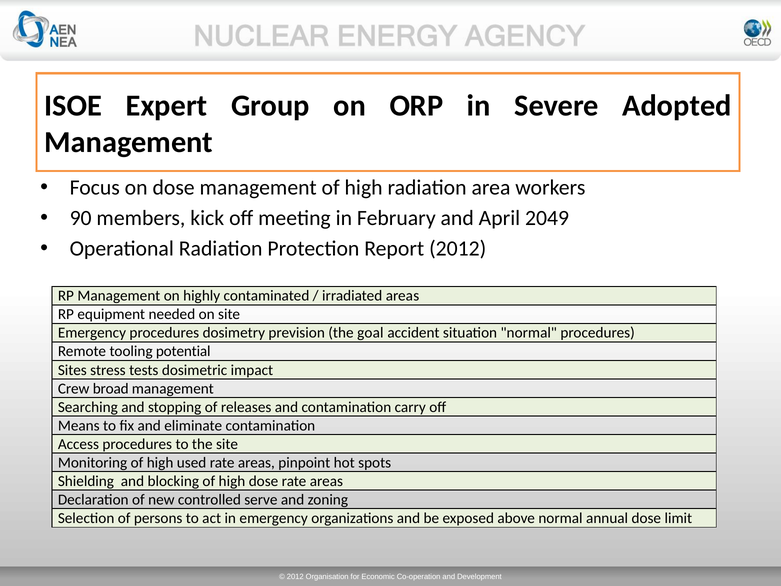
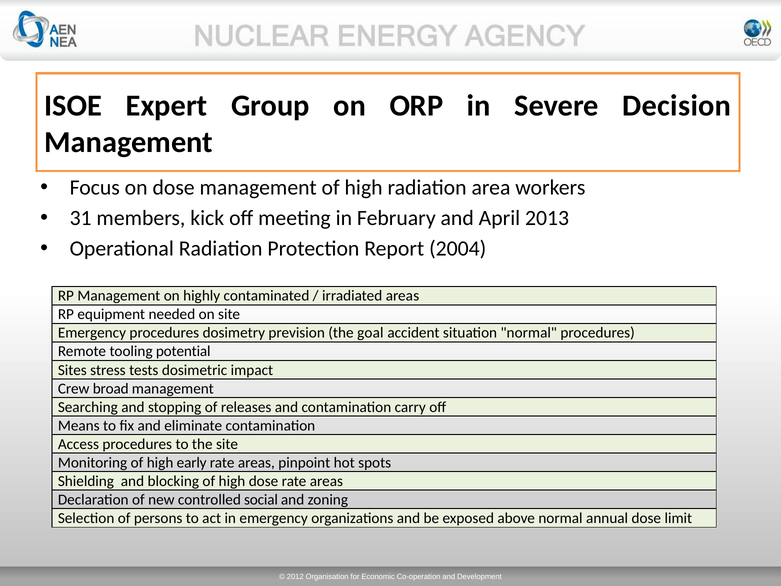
Adopted: Adopted -> Decision
90: 90 -> 31
2049: 2049 -> 2013
Report 2012: 2012 -> 2004
used: used -> early
serve: serve -> social
